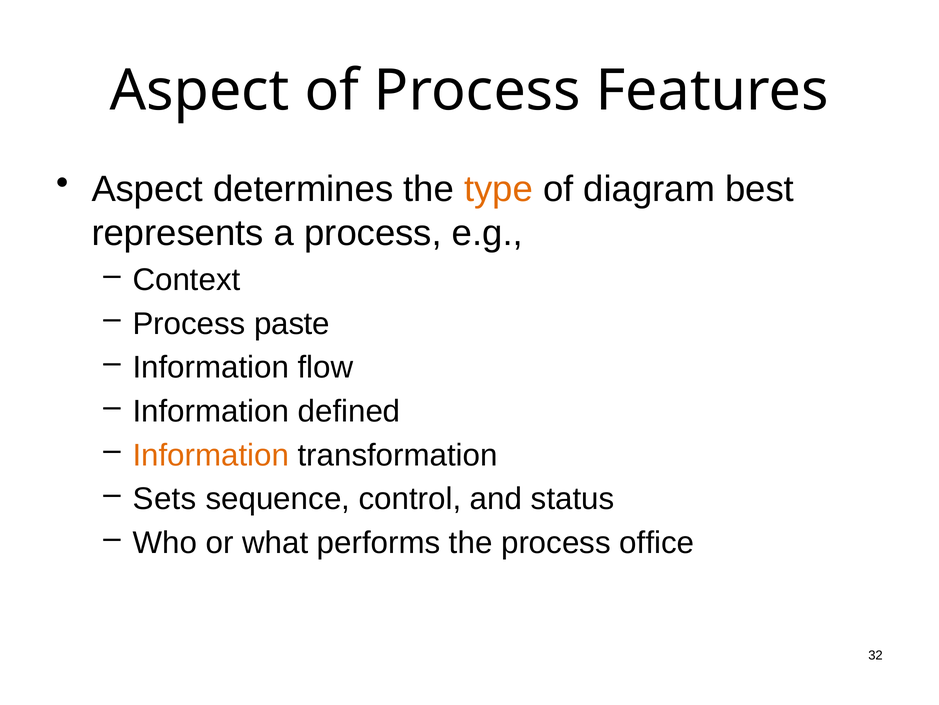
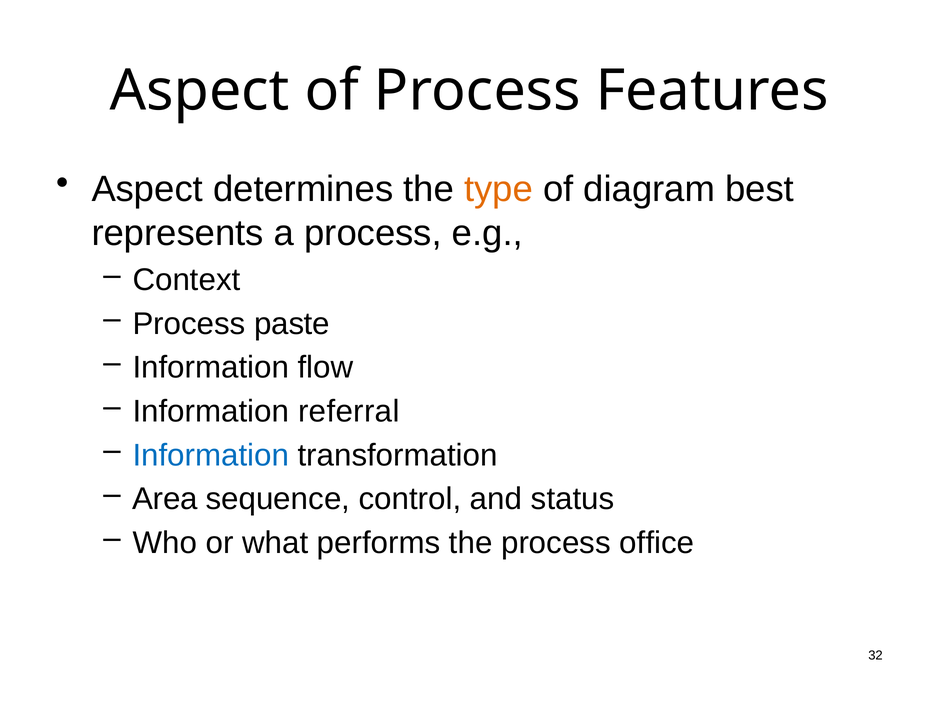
defined: defined -> referral
Information at (211, 455) colour: orange -> blue
Sets: Sets -> Area
